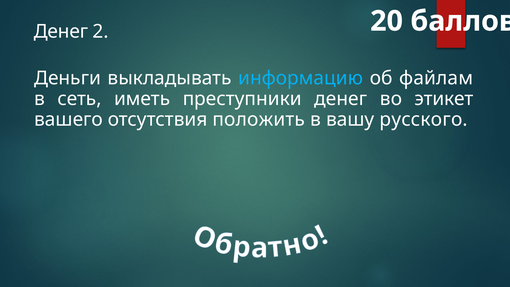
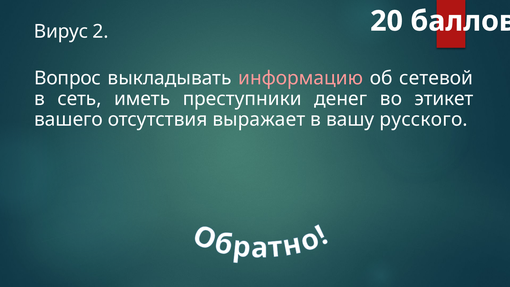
Денег at (61, 31): Денег -> Вирус
Деньги: Деньги -> Вопрос
информацию colour: light blue -> pink
файлам: файлам -> сетевой
положить: положить -> выражает
